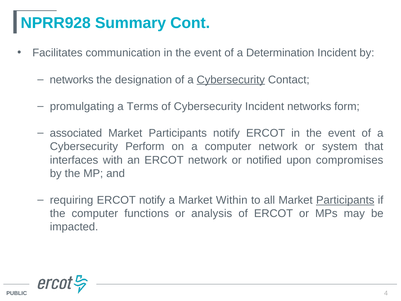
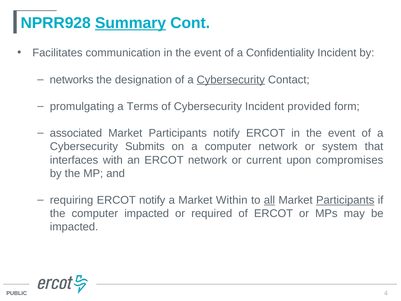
Summary underline: none -> present
Determination: Determination -> Confidentiality
Incident networks: networks -> provided
Perform: Perform -> Submits
notified: notified -> current
all underline: none -> present
computer functions: functions -> impacted
analysis: analysis -> required
